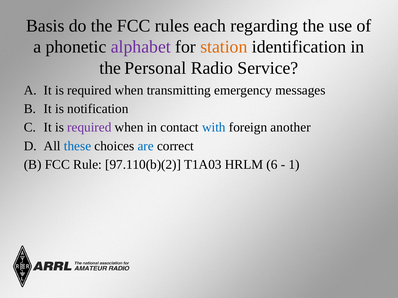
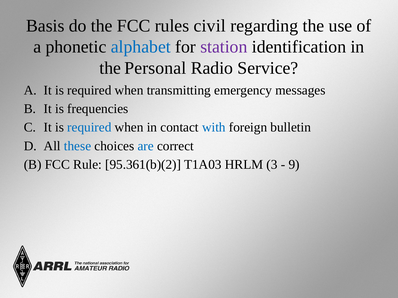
each: each -> civil
alphabet colour: purple -> blue
station colour: orange -> purple
notification: notification -> frequencies
required at (89, 128) colour: purple -> blue
another: another -> bulletin
97.110(b)(2: 97.110(b)(2 -> 95.361(b)(2
6: 6 -> 3
1: 1 -> 9
